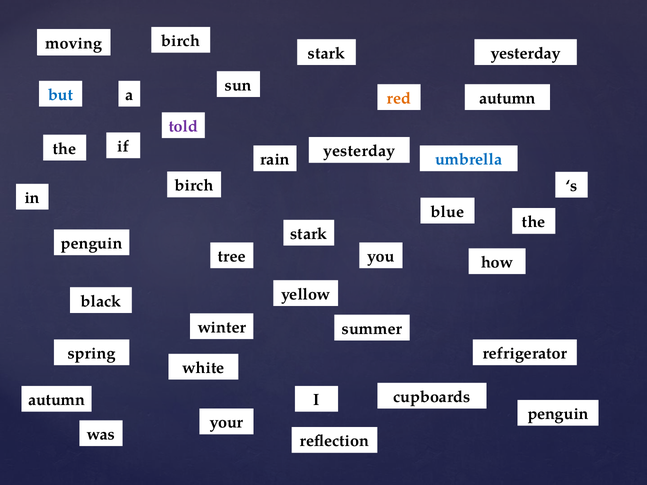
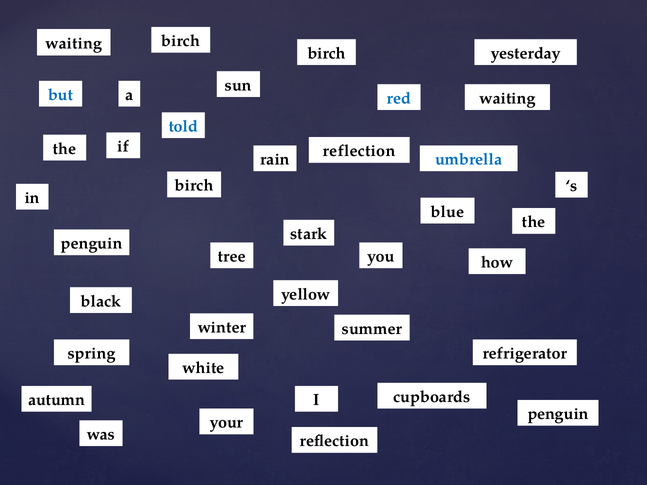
moving at (74, 43): moving -> waiting
stark at (326, 53): stark -> birch
red colour: orange -> blue
autumn at (507, 98): autumn -> waiting
told colour: purple -> blue
yesterday at (359, 151): yesterday -> reflection
